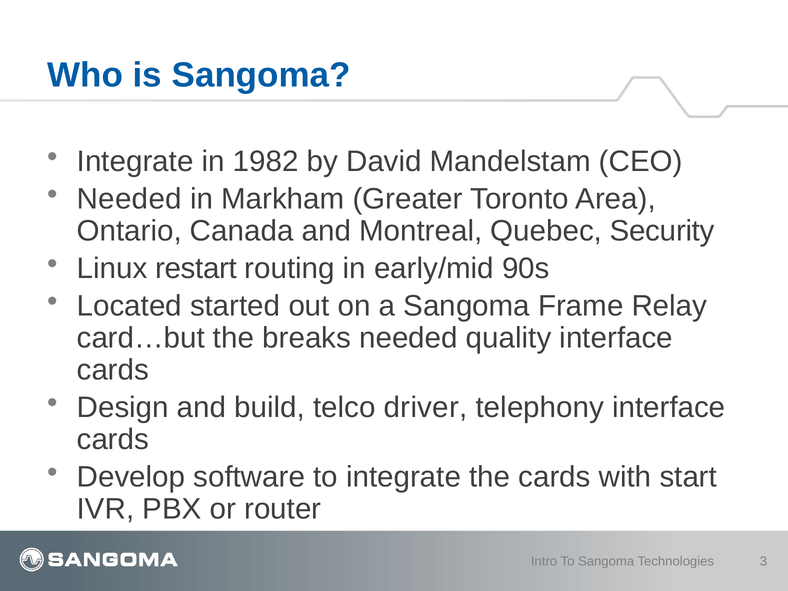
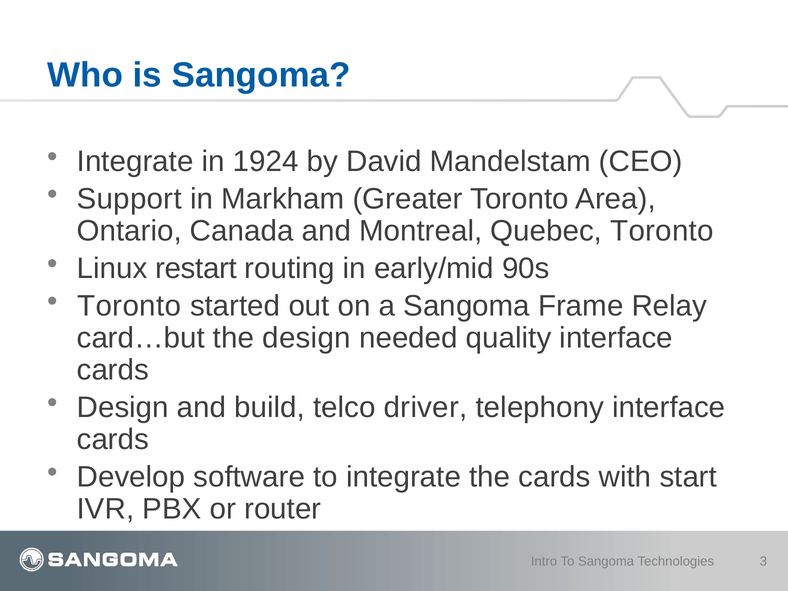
1982: 1982 -> 1924
Needed at (129, 199): Needed -> Support
Quebec Security: Security -> Toronto
Located at (129, 306): Located -> Toronto
the breaks: breaks -> design
